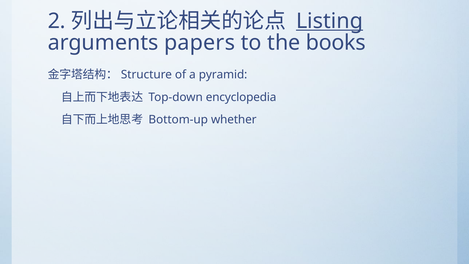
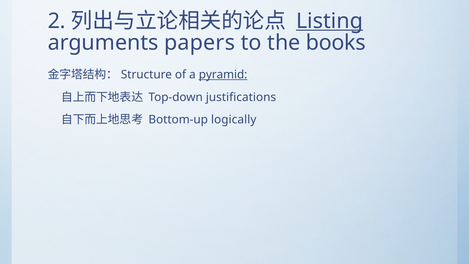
pyramid underline: none -> present
encyclopedia: encyclopedia -> justifications
whether: whether -> logically
